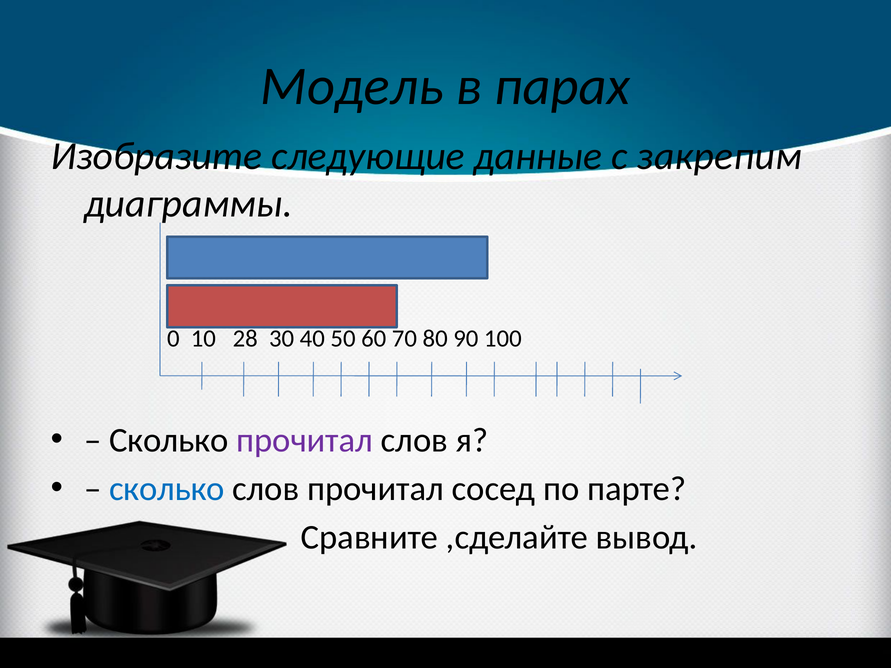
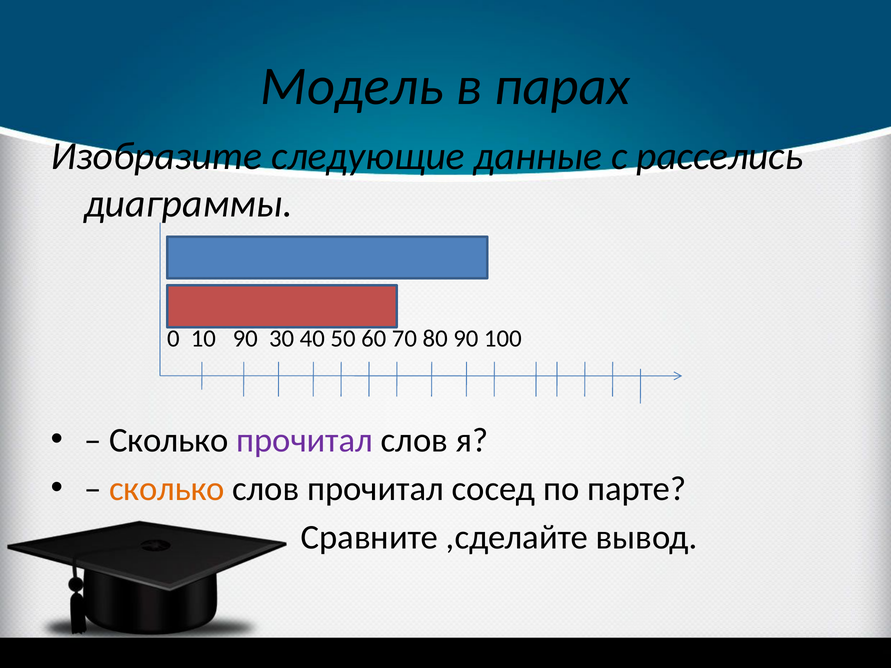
закрепим: закрепим -> расселись
10 28: 28 -> 90
сколько at (167, 489) colour: blue -> orange
